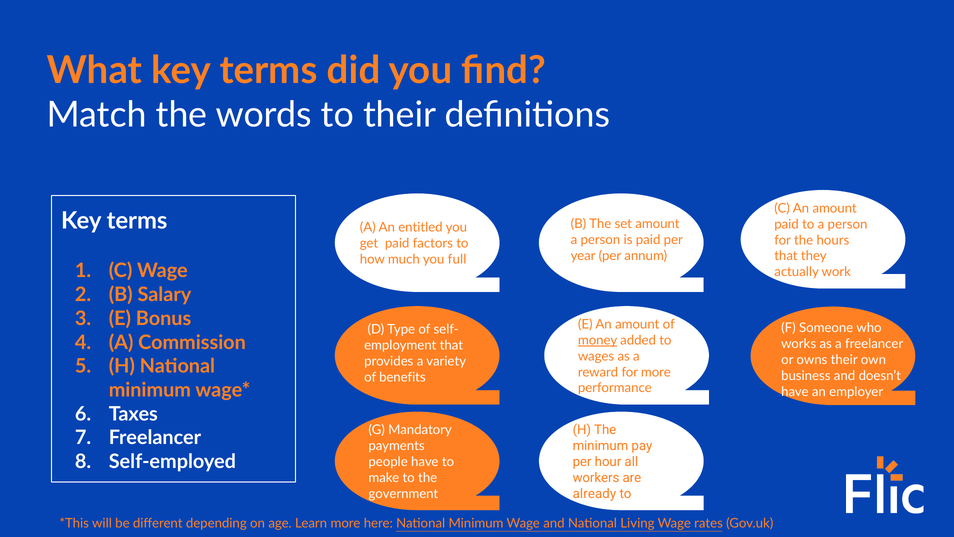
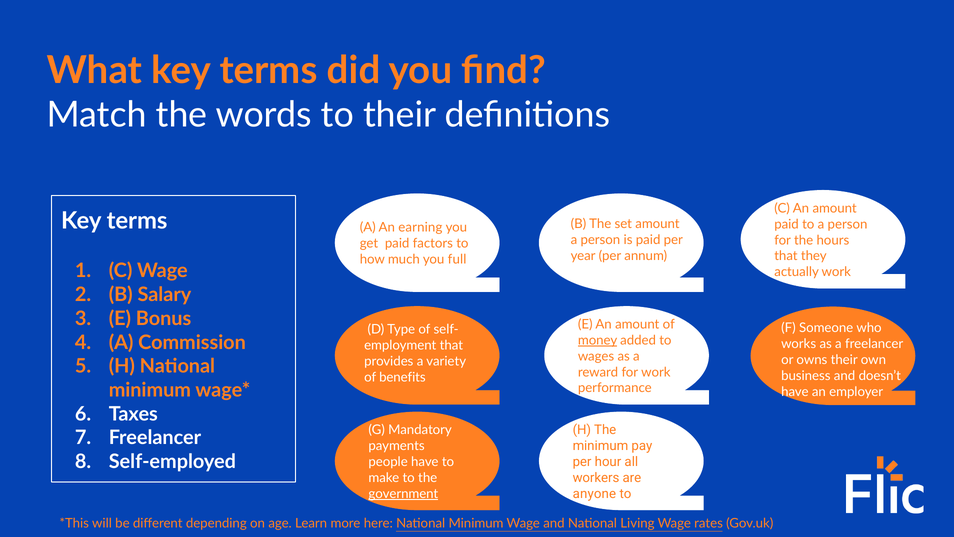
entitled: entitled -> earning
for more: more -> work
already: already -> anyone
government underline: none -> present
